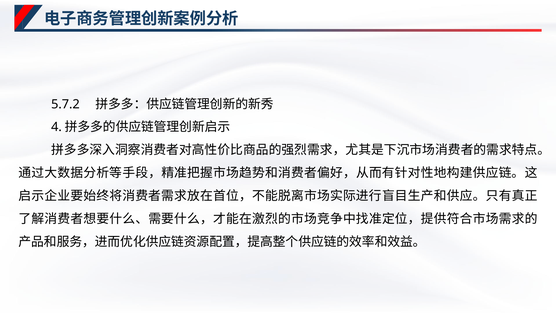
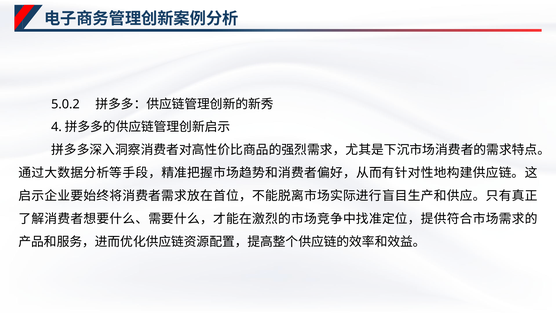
5.7.2: 5.7.2 -> 5.0.2
